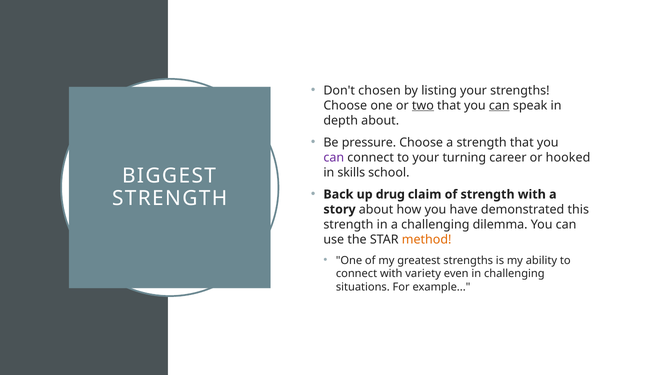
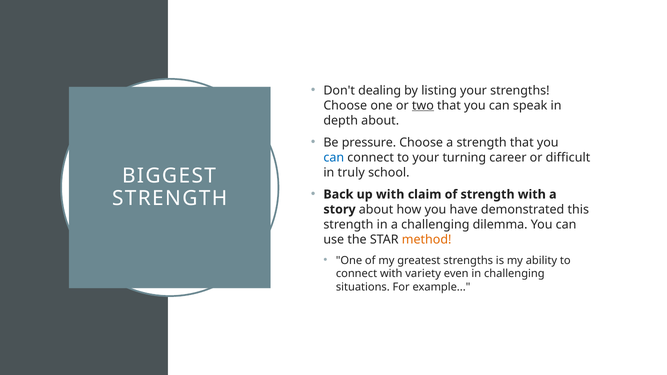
chosen: chosen -> dealing
can at (499, 106) underline: present -> none
can at (334, 158) colour: purple -> blue
hooked: hooked -> difficult
skills: skills -> truly
up drug: drug -> with
